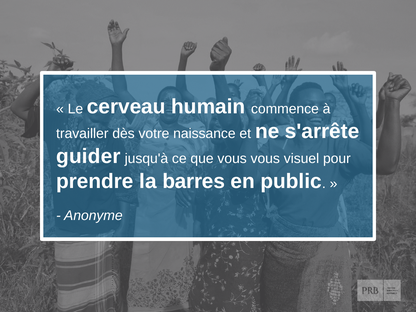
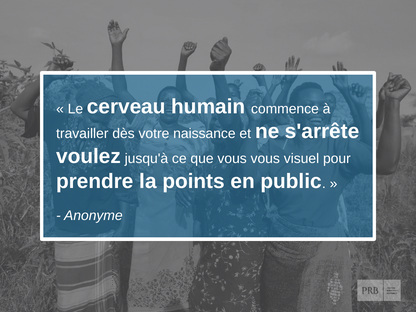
guider: guider -> voulez
barres: barres -> points
